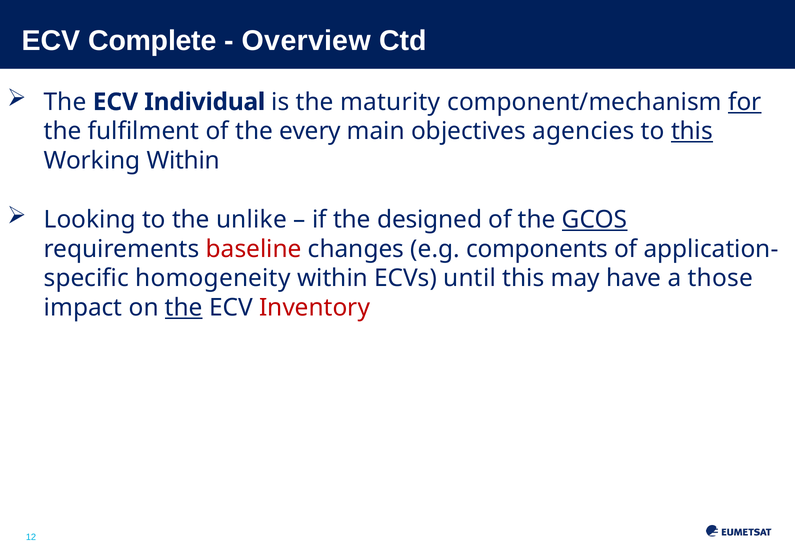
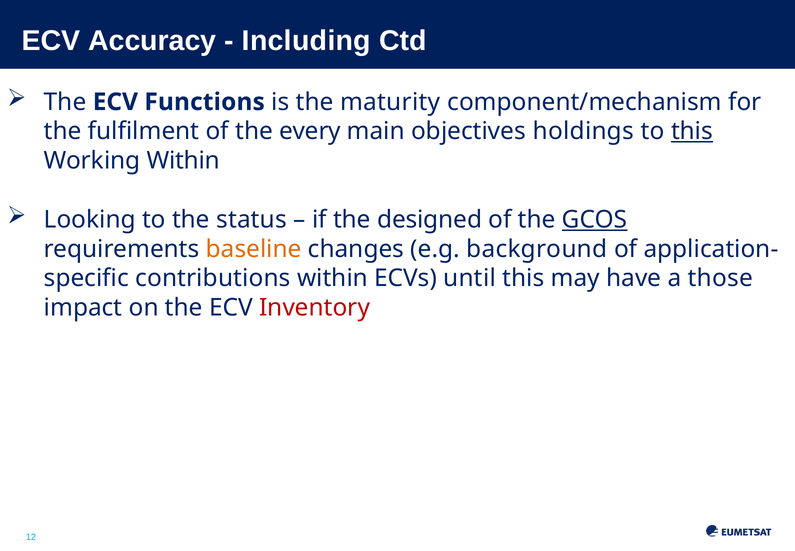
Complete: Complete -> Accuracy
Overview: Overview -> Including
Individual: Individual -> Functions
for underline: present -> none
agencies: agencies -> holdings
unlike: unlike -> status
baseline colour: red -> orange
components: components -> background
homogeneity: homogeneity -> contributions
the at (184, 307) underline: present -> none
